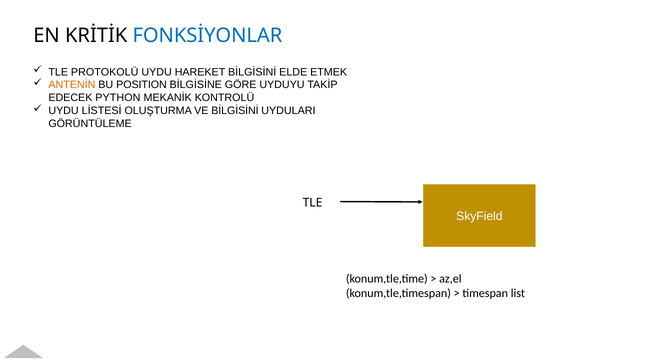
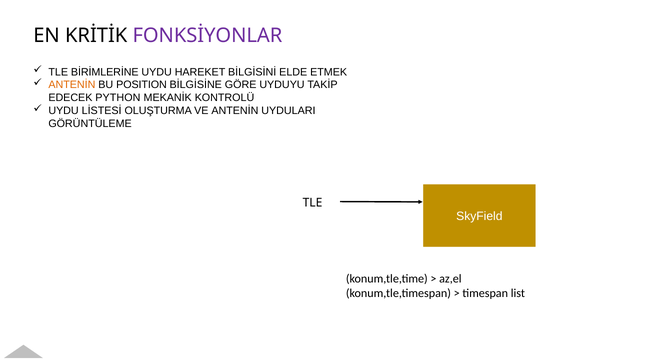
FONKSİYONLAR colour: blue -> purple
PROTOKOLÜ: PROTOKOLÜ -> BİRİMLERİNE
VE BİLGİSİNİ: BİLGİSİNİ -> ANTENİN
